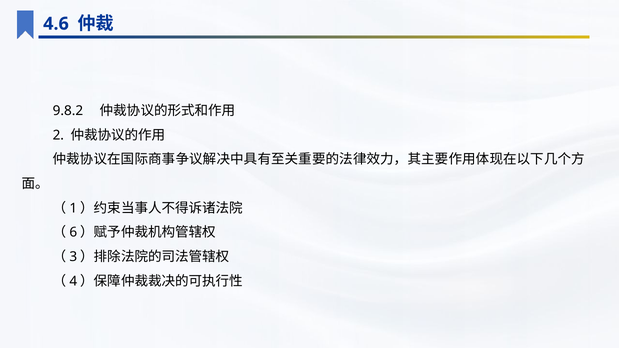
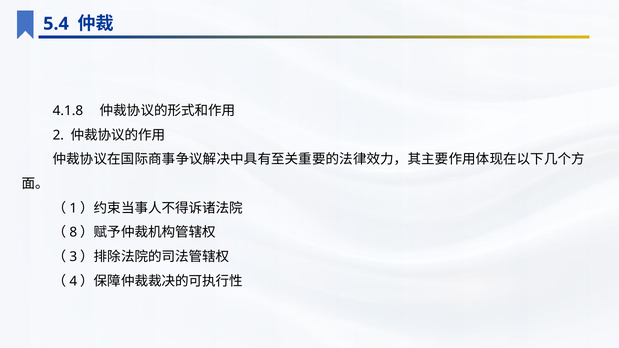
4.6: 4.6 -> 5.4
9.8.2: 9.8.2 -> 4.1.8
6: 6 -> 8
